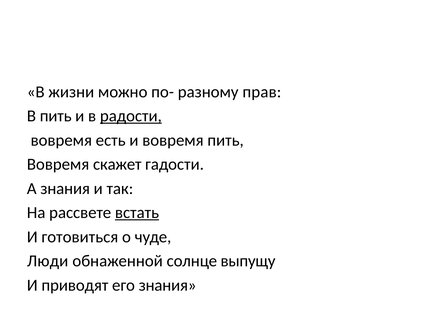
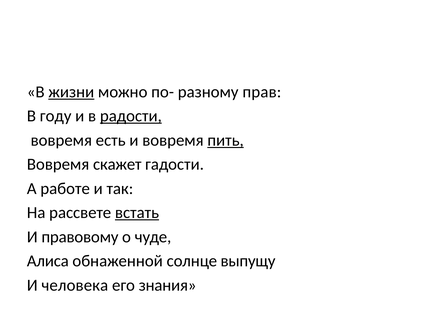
жизни underline: none -> present
В пить: пить -> году
пить at (226, 140) underline: none -> present
А знания: знания -> работе
готовиться: готовиться -> правовому
Люди: Люди -> Алиса
приводят: приводят -> человека
